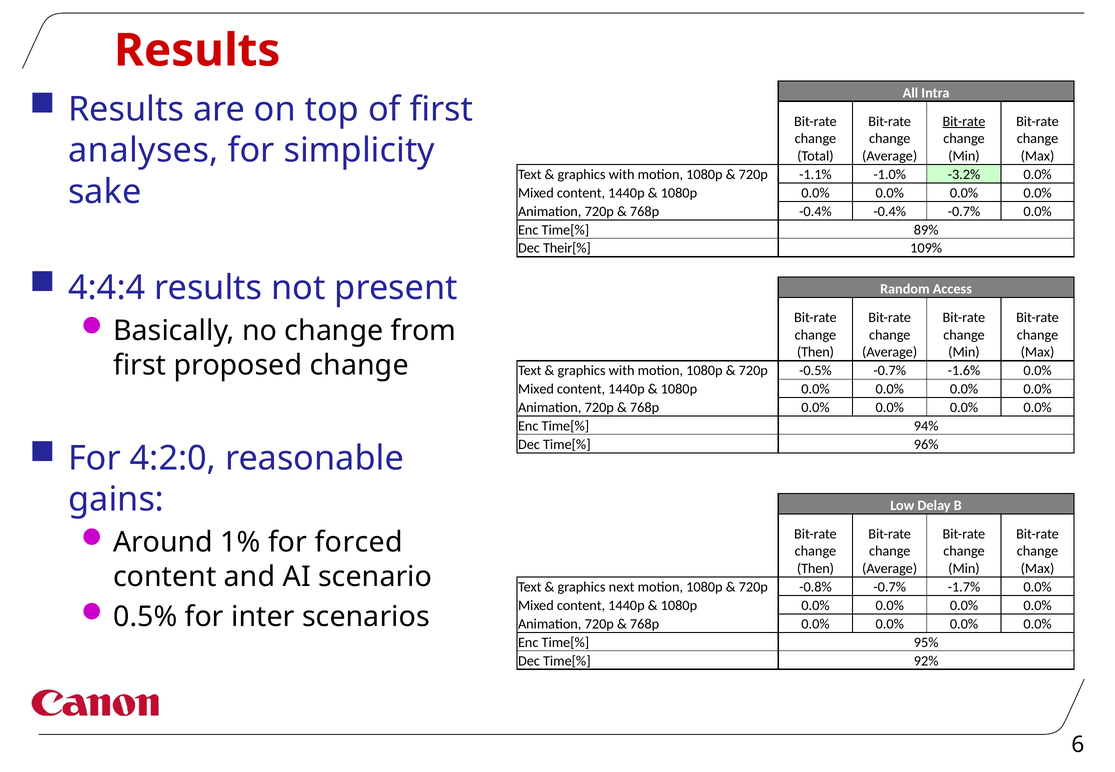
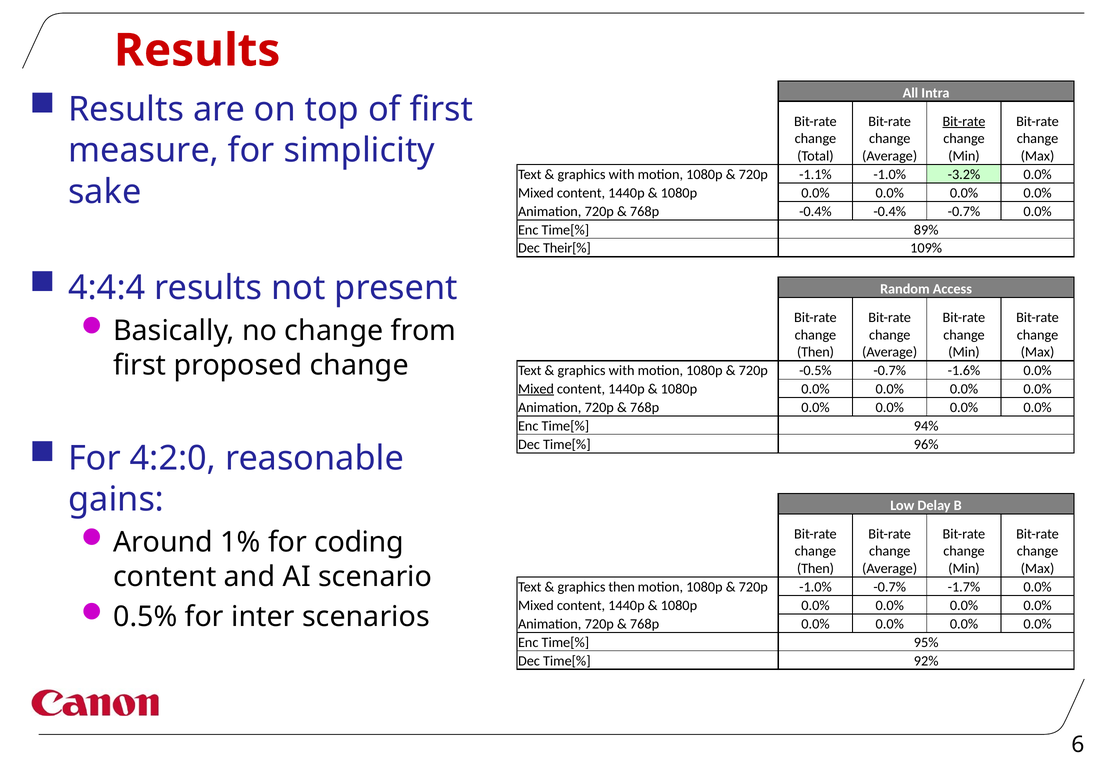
analyses: analyses -> measure
Mixed at (536, 389) underline: none -> present
forced: forced -> coding
graphics next: next -> then
720p -0.8%: -0.8% -> -1.0%
